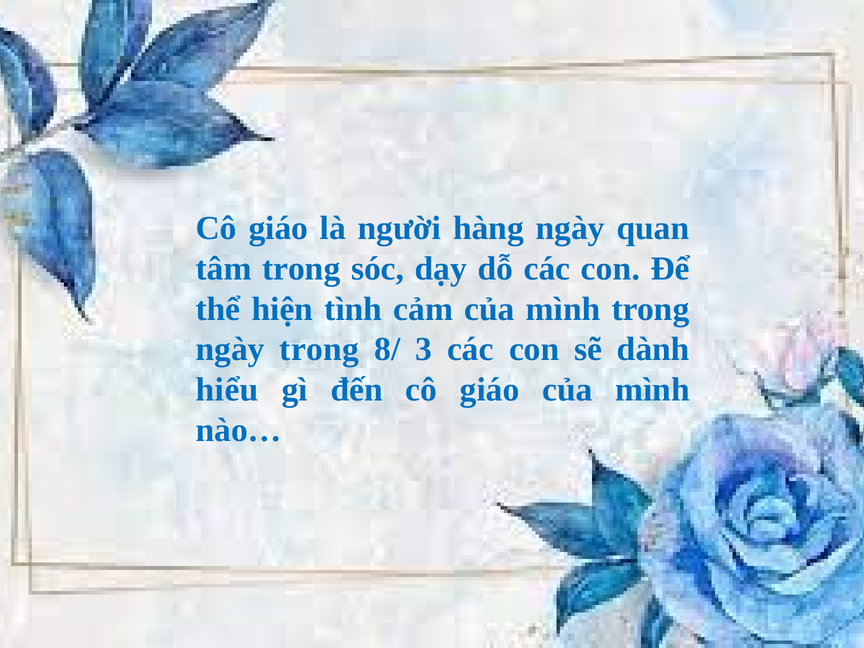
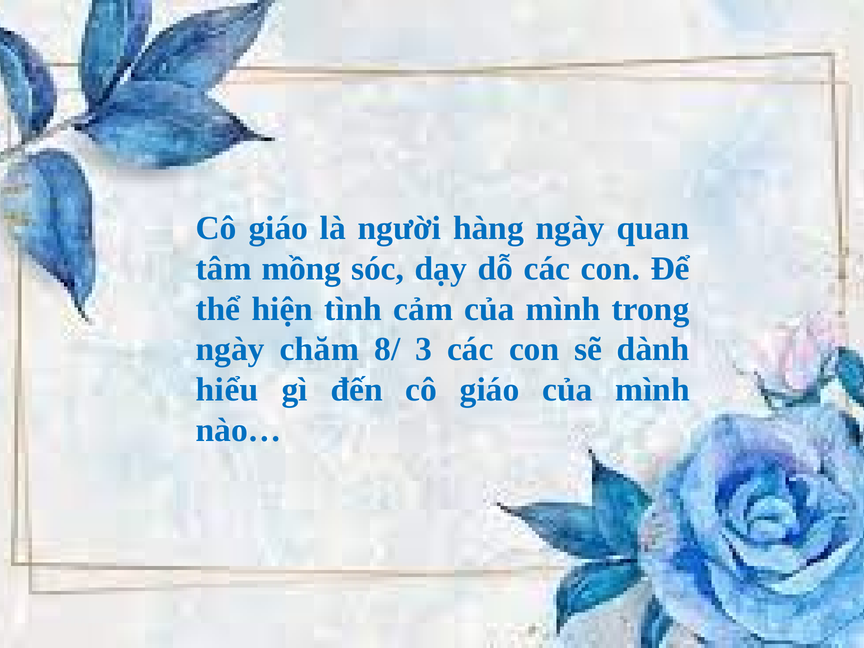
tâm trong: trong -> mồng
ngày trong: trong -> chăm
